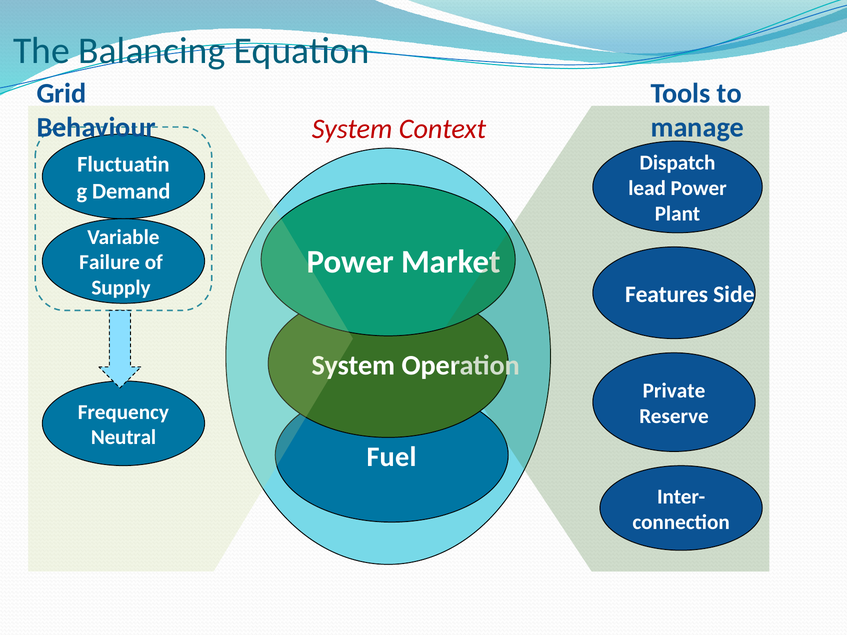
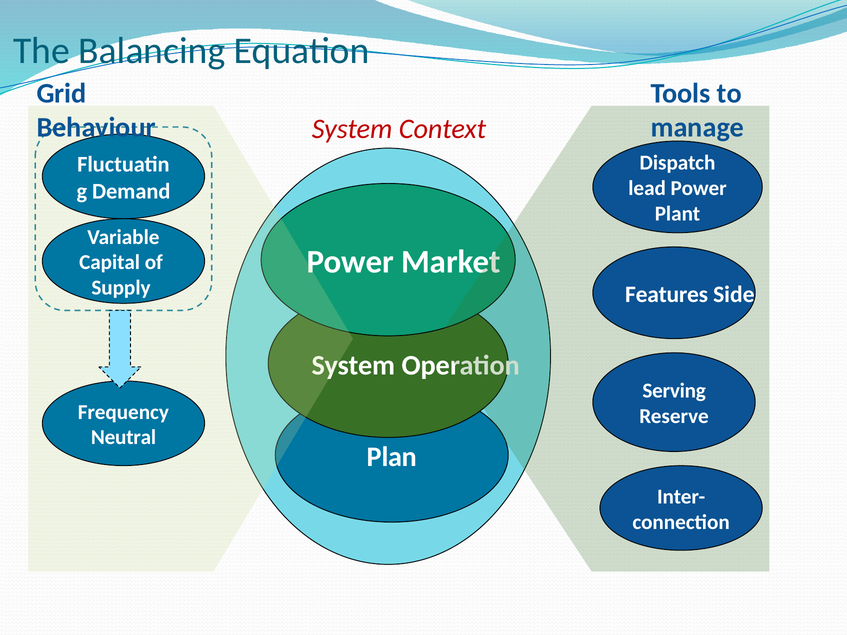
Failure: Failure -> Capital
Private: Private -> Serving
Fuel: Fuel -> Plan
